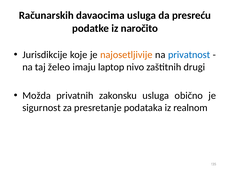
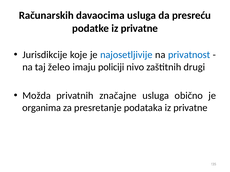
podatke iz naročito: naročito -> privatne
najosetljivije colour: orange -> blue
laptop: laptop -> policiji
zakonsku: zakonsku -> značajne
sigurnost: sigurnost -> organima
podataka iz realnom: realnom -> privatne
